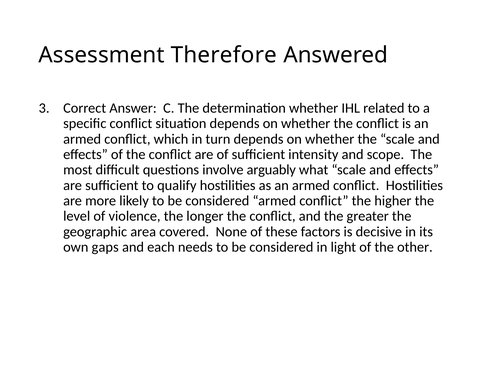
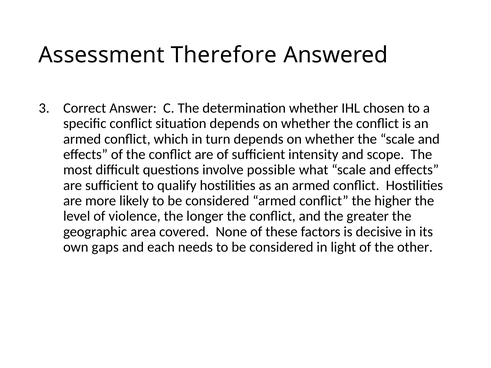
related: related -> chosen
arguably: arguably -> possible
